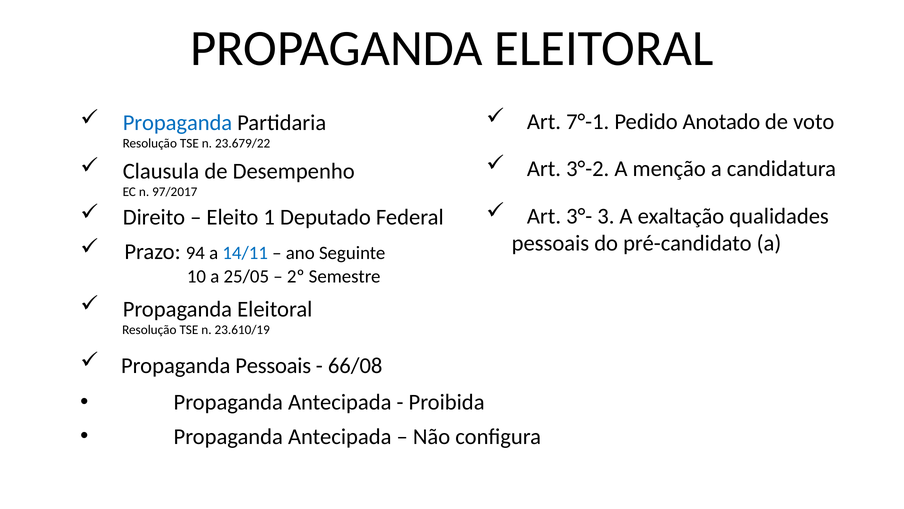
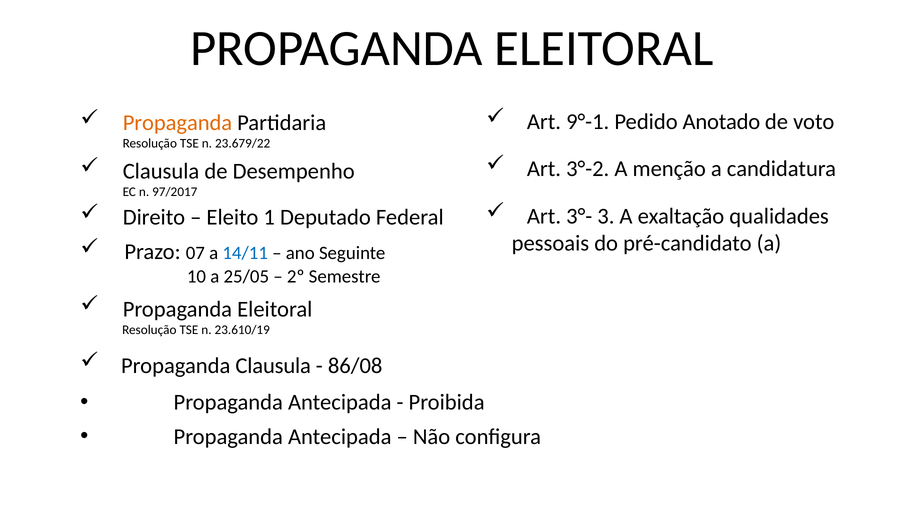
7°-1: 7°-1 -> 9°-1
Propaganda at (177, 123) colour: blue -> orange
94: 94 -> 07
Propaganda Pessoais: Pessoais -> Clausula
66/08: 66/08 -> 86/08
